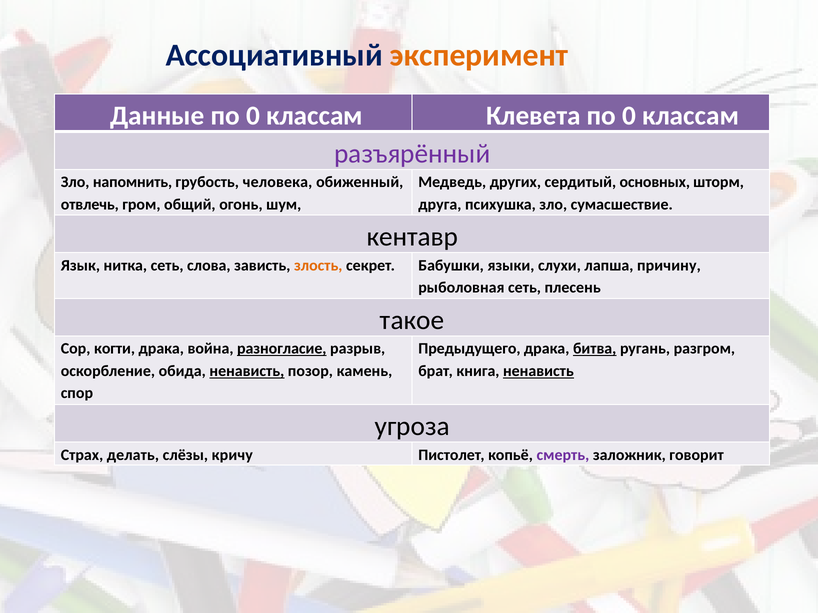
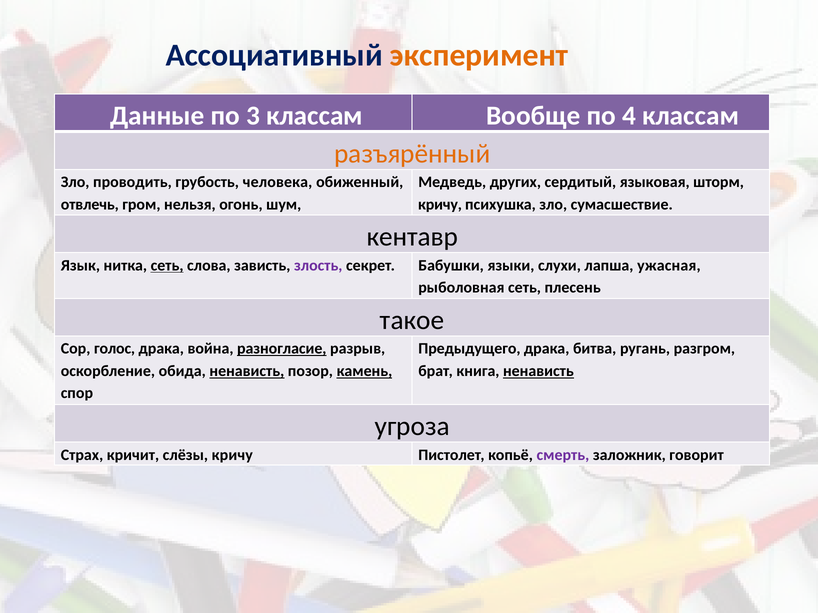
Данные по 0: 0 -> 3
Клевета: Клевета -> Вообще
0 at (629, 116): 0 -> 4
разъярённый colour: purple -> orange
напомнить: напомнить -> проводить
основных: основных -> языковая
общий: общий -> нельзя
друга at (440, 204): друга -> кричу
сеть at (167, 266) underline: none -> present
злость colour: orange -> purple
причину: причину -> ужасная
когти: когти -> голос
битва underline: present -> none
камень underline: none -> present
делать: делать -> кричит
